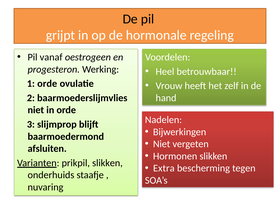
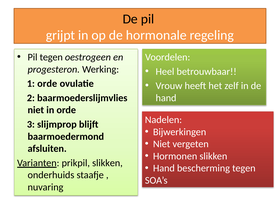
Pil vanaf: vanaf -> tegen
Extra at (164, 168): Extra -> Hand
